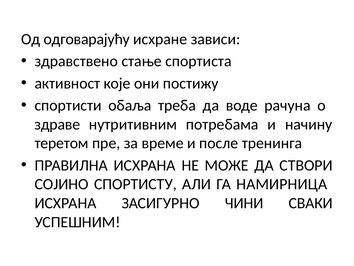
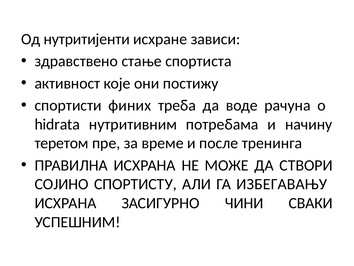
одговарајућу: одговарајућу -> нутритијенти
обаља: обаља -> финих
здраве: здраве -> hidrata
НАМИРНИЦА: НАМИРНИЦА -> ИЗБЕГАВАЊУ
